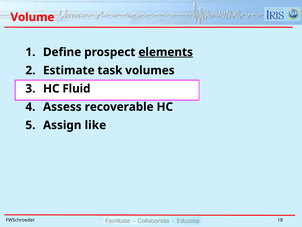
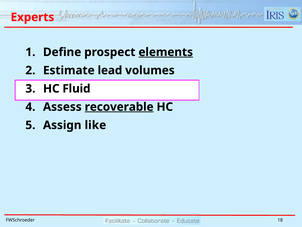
Volume: Volume -> Experts
task: task -> lead
recoverable underline: none -> present
